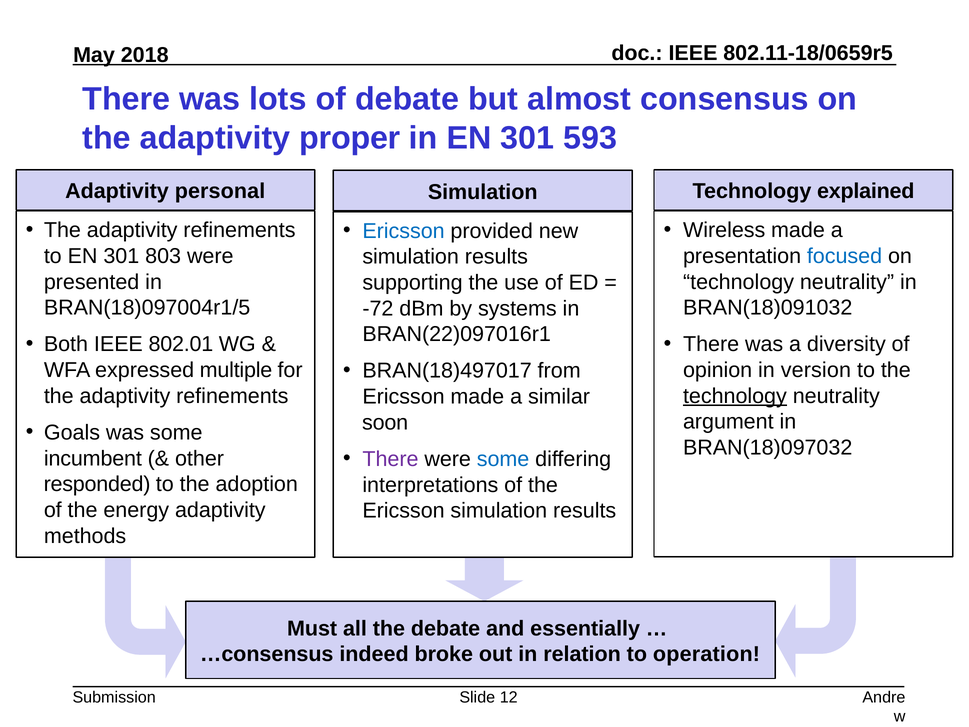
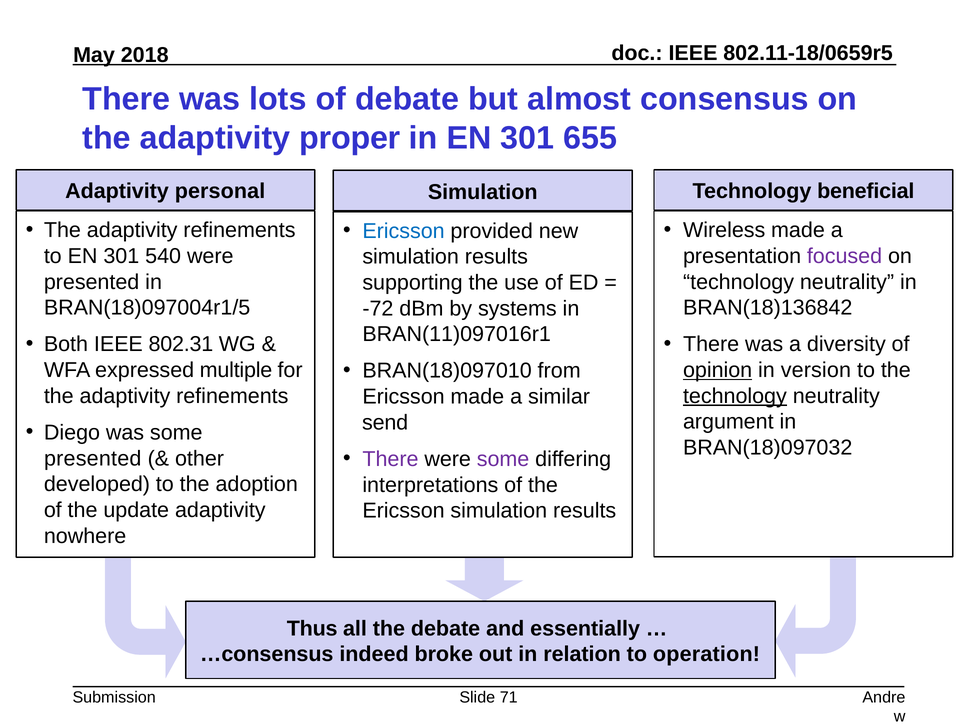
593: 593 -> 655
explained: explained -> beneficial
803: 803 -> 540
focused colour: blue -> purple
BRAN(18)091032: BRAN(18)091032 -> BRAN(18)136842
BRAN(22)097016r1: BRAN(22)097016r1 -> BRAN(11)097016r1
802.01: 802.01 -> 802.31
BRAN(18)497017: BRAN(18)497017 -> BRAN(18)097010
opinion underline: none -> present
soon: soon -> send
Goals: Goals -> Diego
some at (503, 459) colour: blue -> purple
incumbent at (93, 458): incumbent -> presented
responded: responded -> developed
energy: energy -> update
methods: methods -> nowhere
Must: Must -> Thus
12: 12 -> 71
